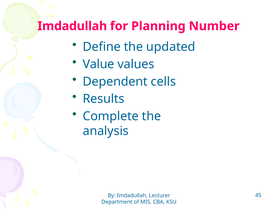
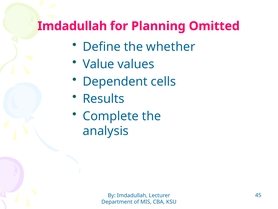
Number: Number -> Omitted
updated: updated -> whether
